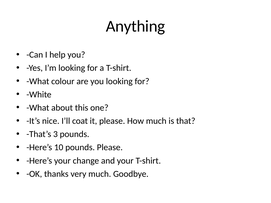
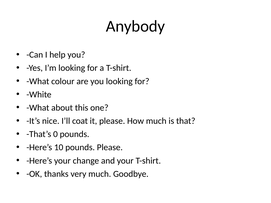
Anything: Anything -> Anybody
3: 3 -> 0
